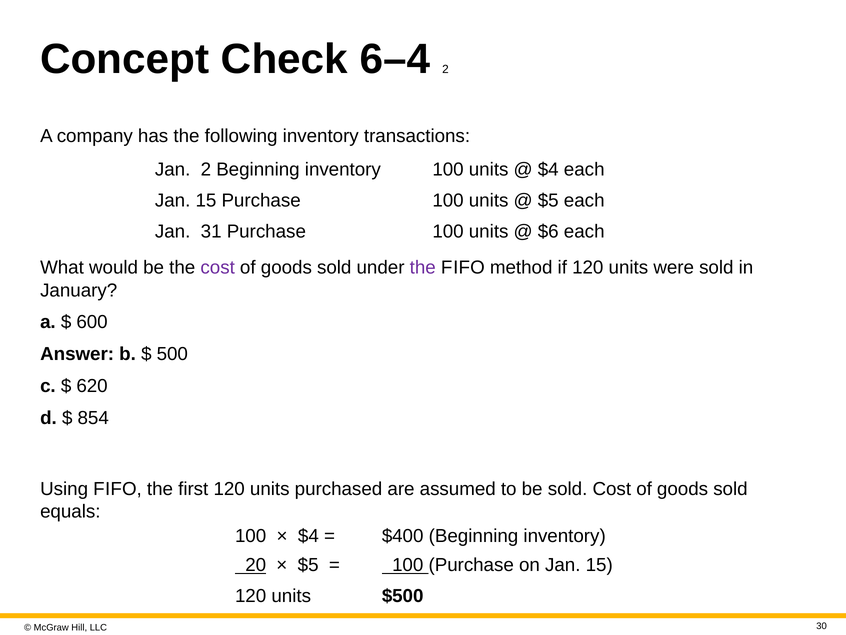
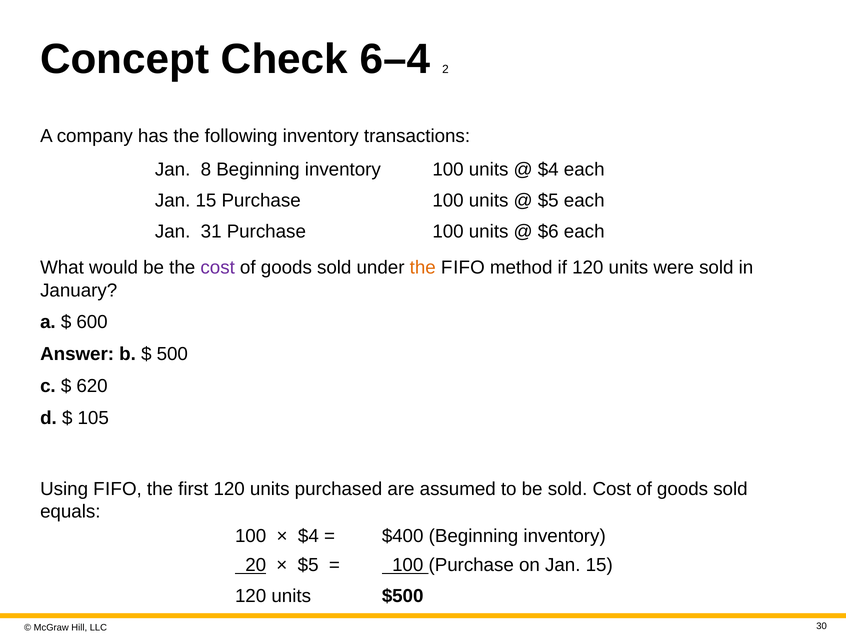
Jan 2: 2 -> 8
the at (423, 268) colour: purple -> orange
854: 854 -> 105
